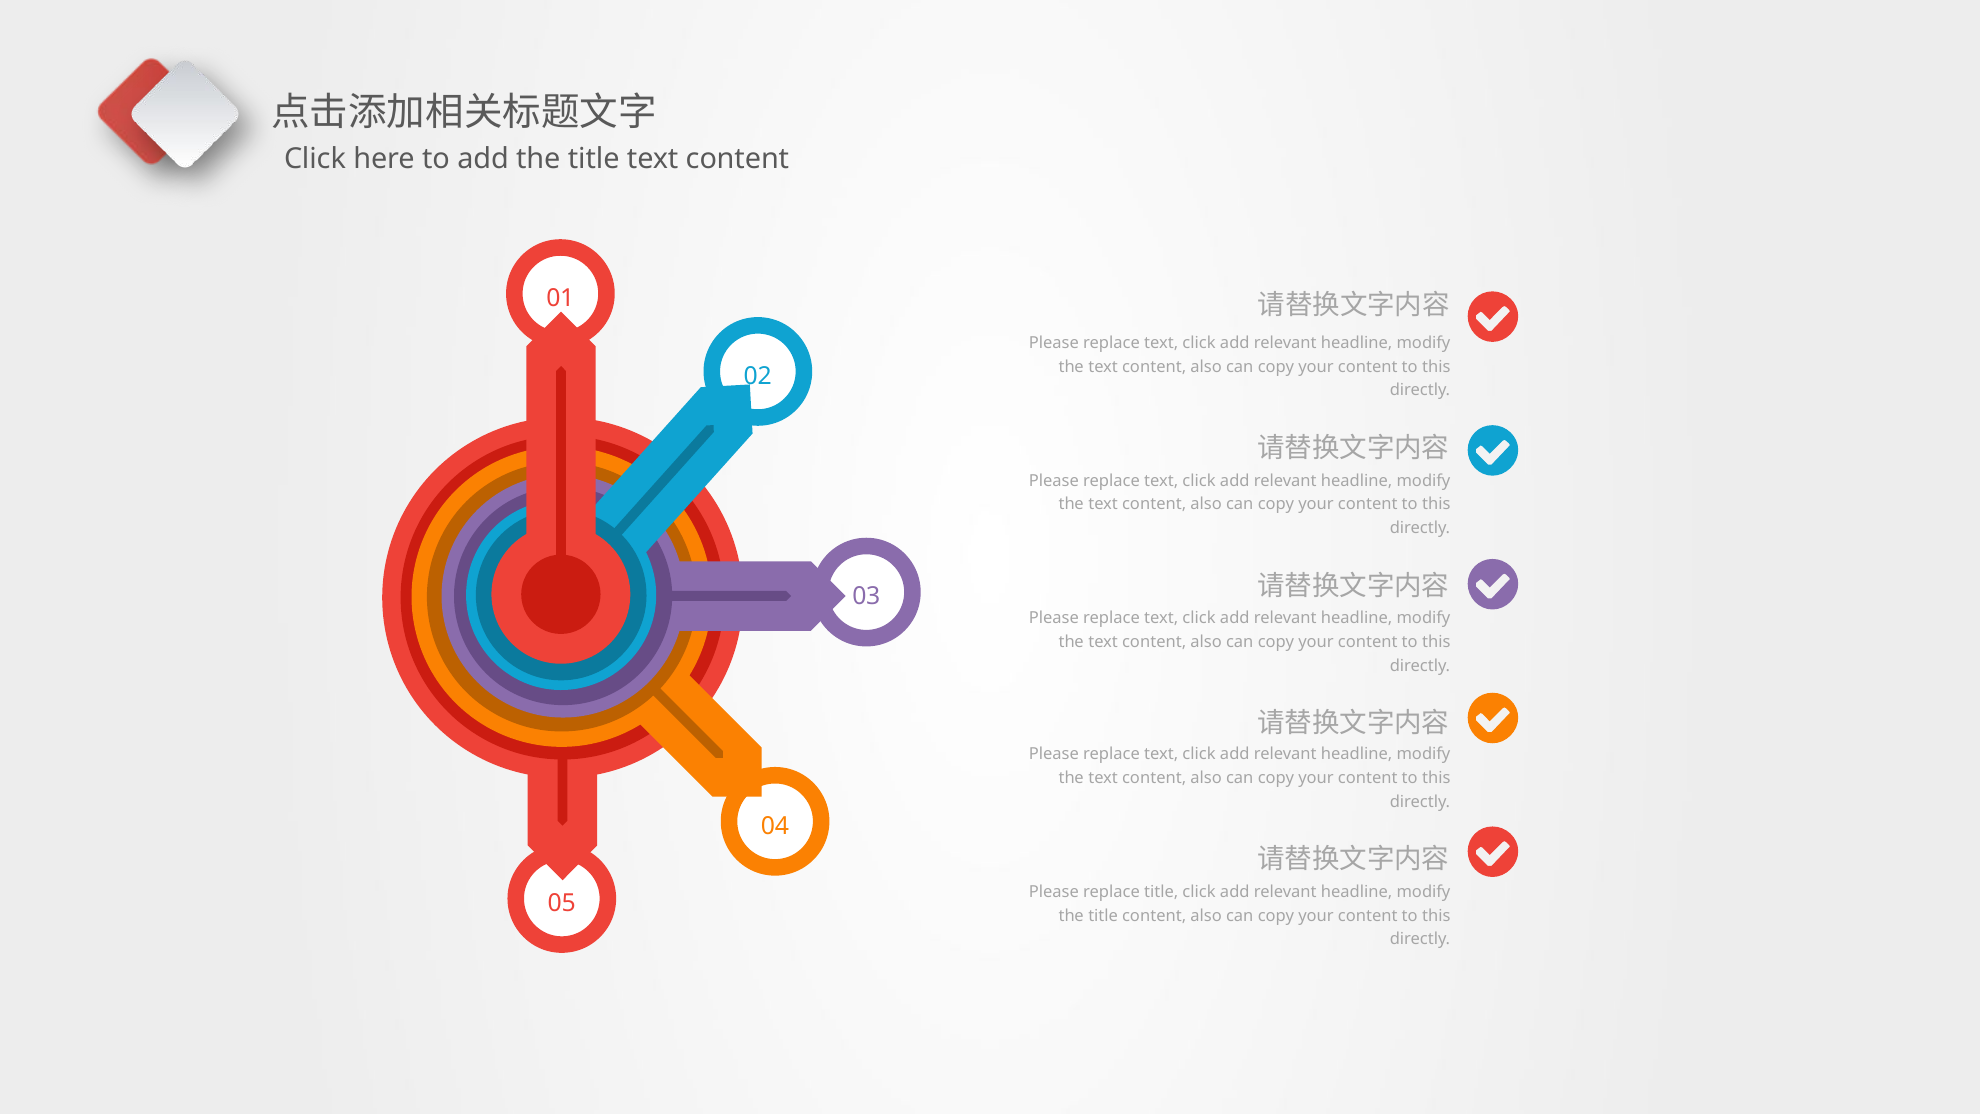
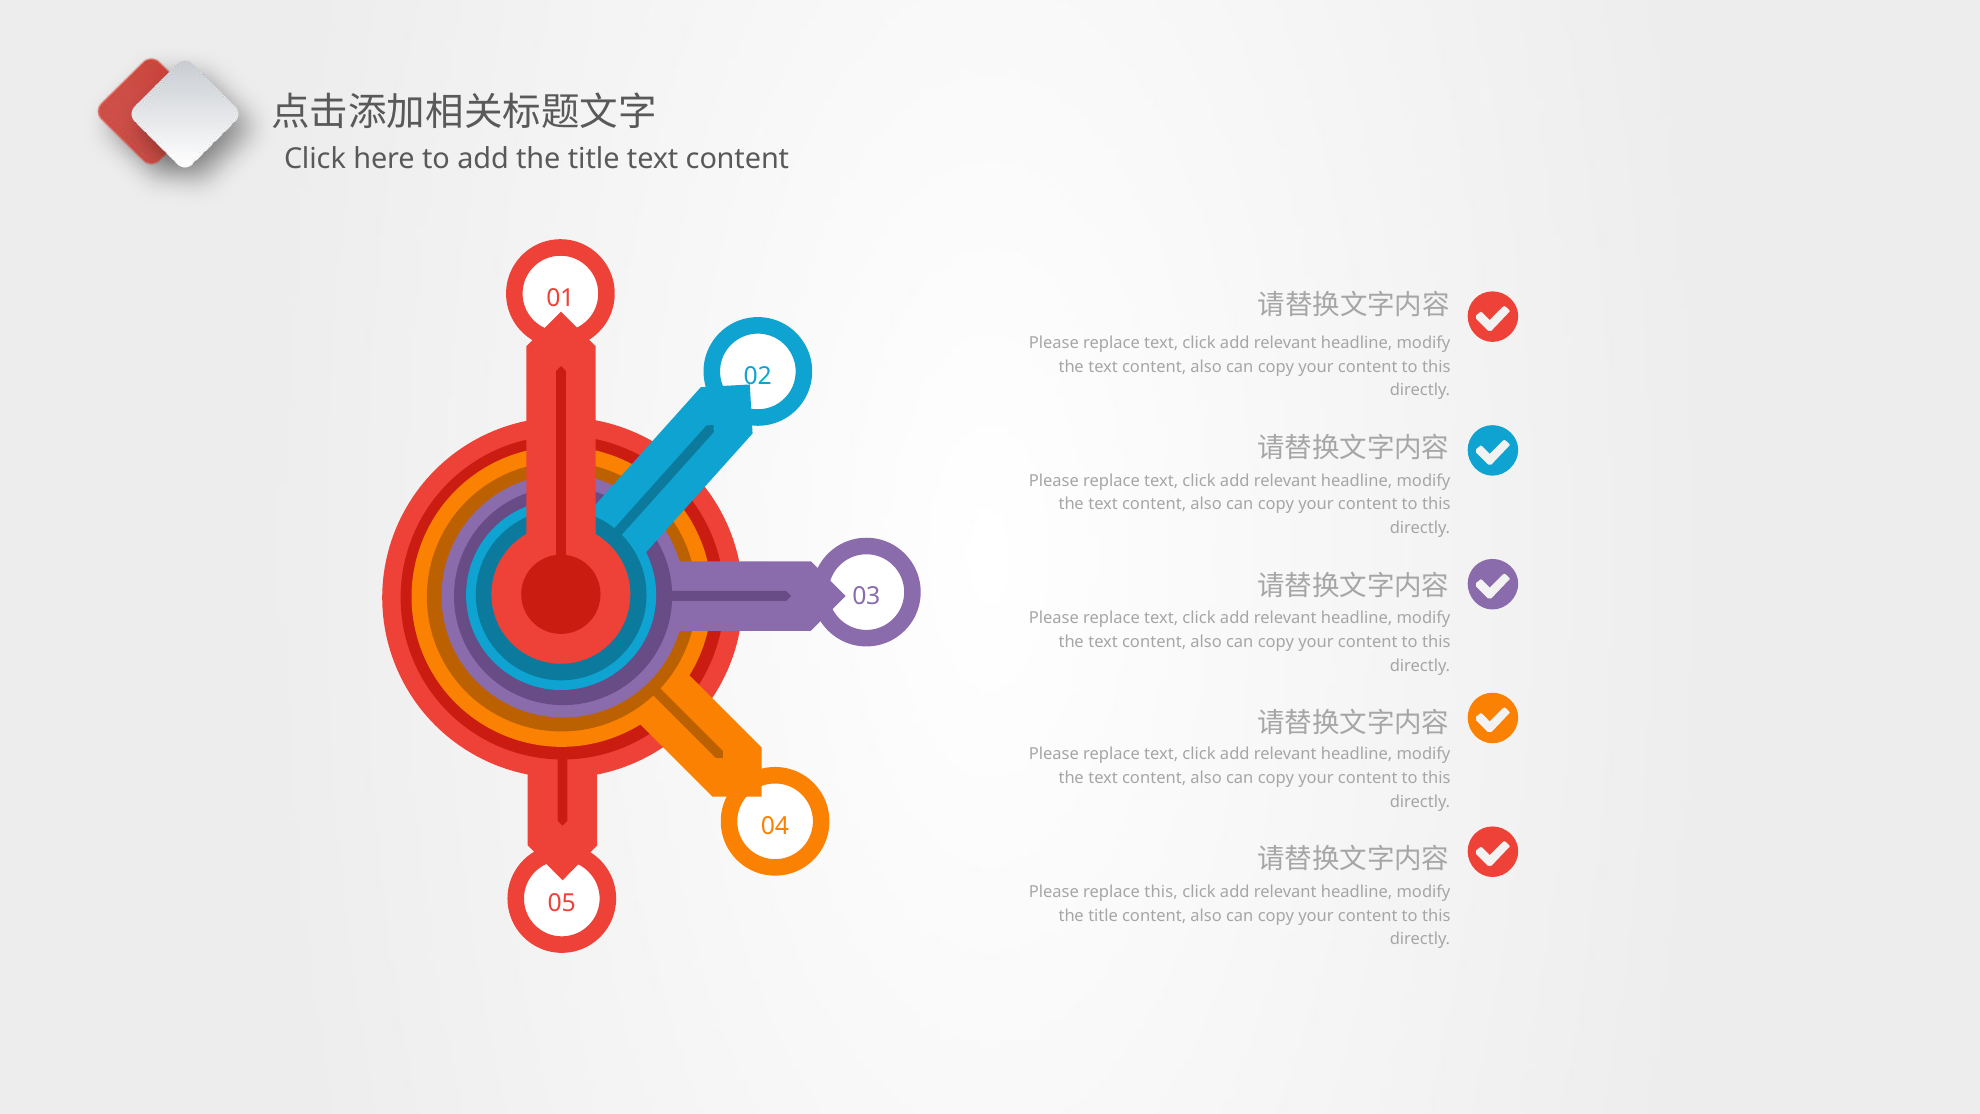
replace title: title -> this
